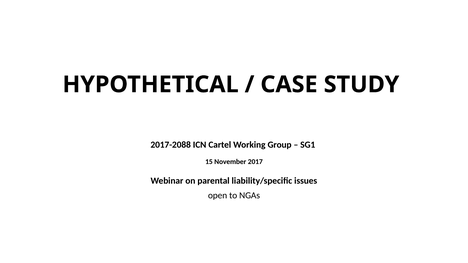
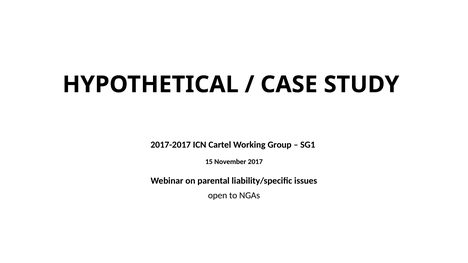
2017-2088: 2017-2088 -> 2017-2017
